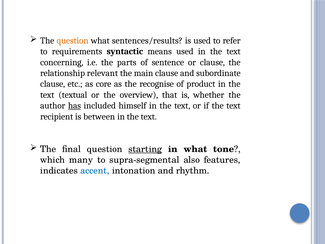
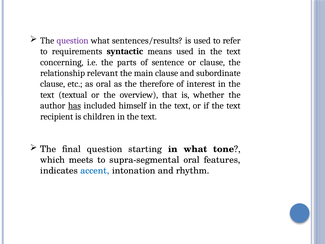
question at (73, 41) colour: orange -> purple
as core: core -> oral
recognise: recognise -> therefore
product: product -> interest
between: between -> children
starting underline: present -> none
many: many -> meets
supra-segmental also: also -> oral
